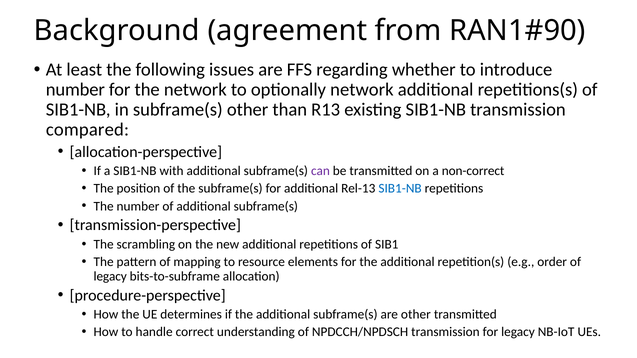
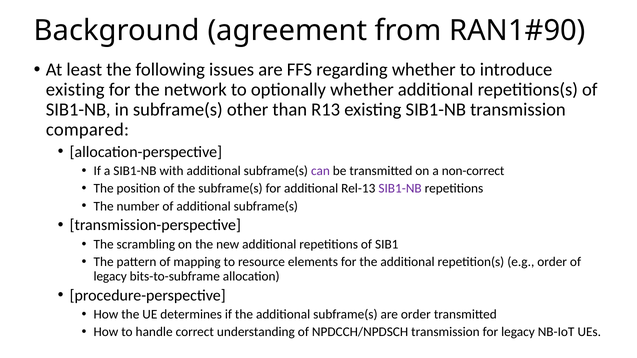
number at (75, 90): number -> existing
optionally network: network -> whether
SIB1-NB at (400, 189) colour: blue -> purple
are other: other -> order
